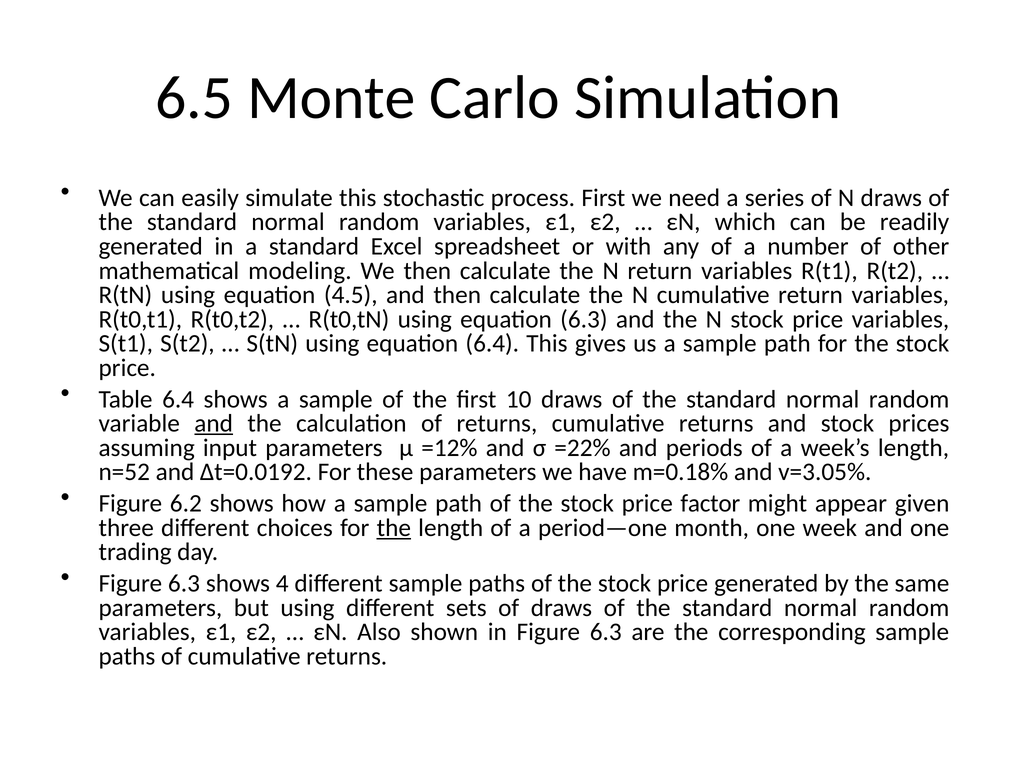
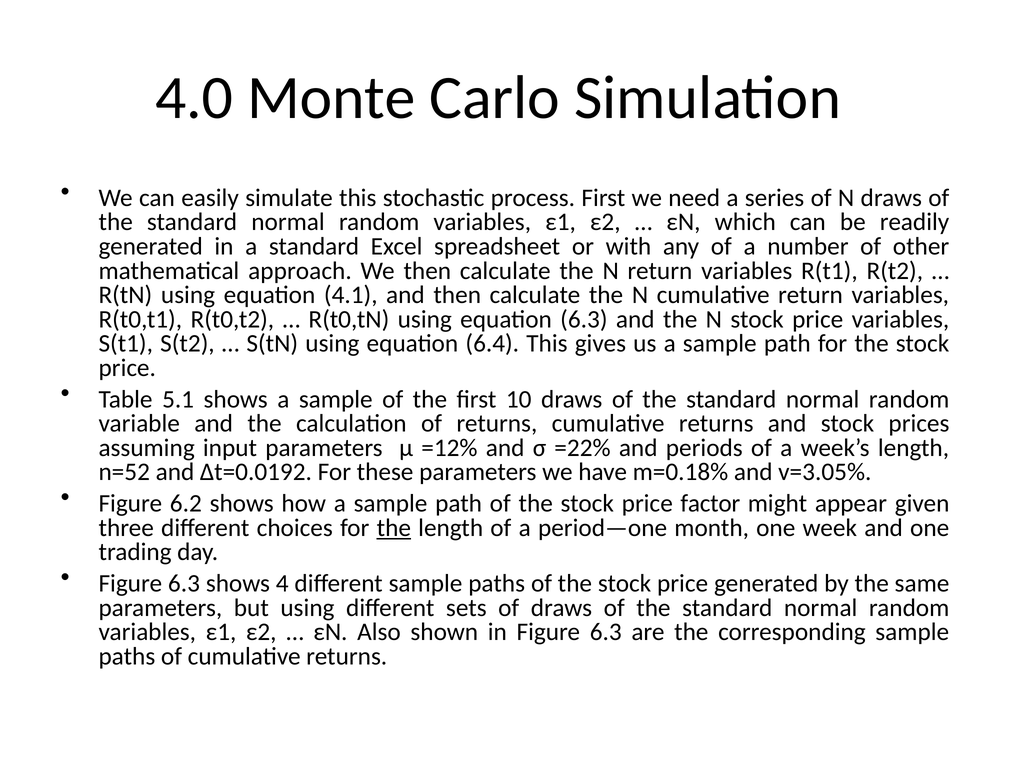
6.5: 6.5 -> 4.0
modeling: modeling -> approach
4.5: 4.5 -> 4.1
Table 6.4: 6.4 -> 5.1
and at (214, 424) underline: present -> none
